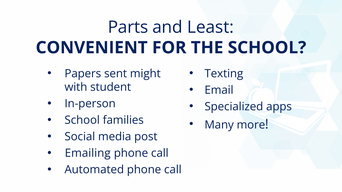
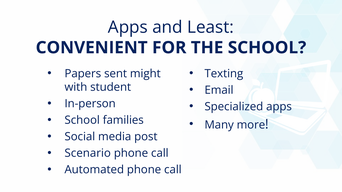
Parts at (128, 27): Parts -> Apps
Emailing: Emailing -> Scenario
